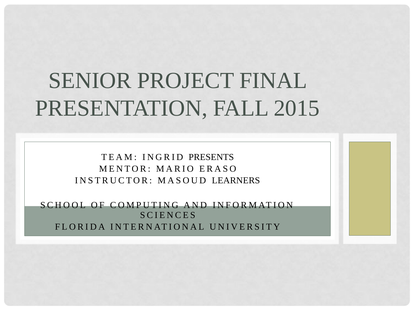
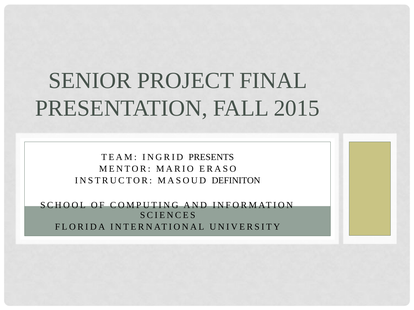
LEARNERS: LEARNERS -> DEFINITON
